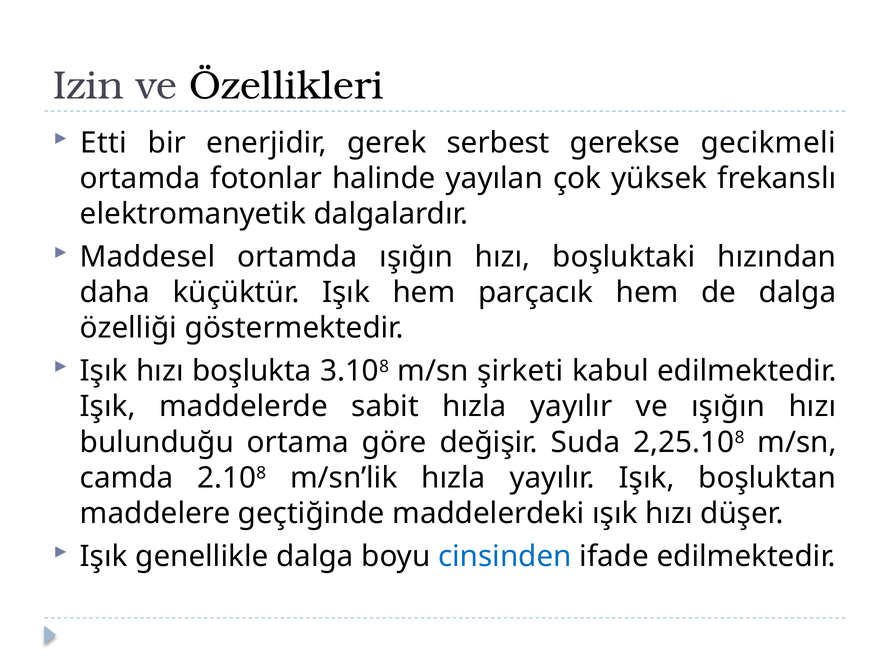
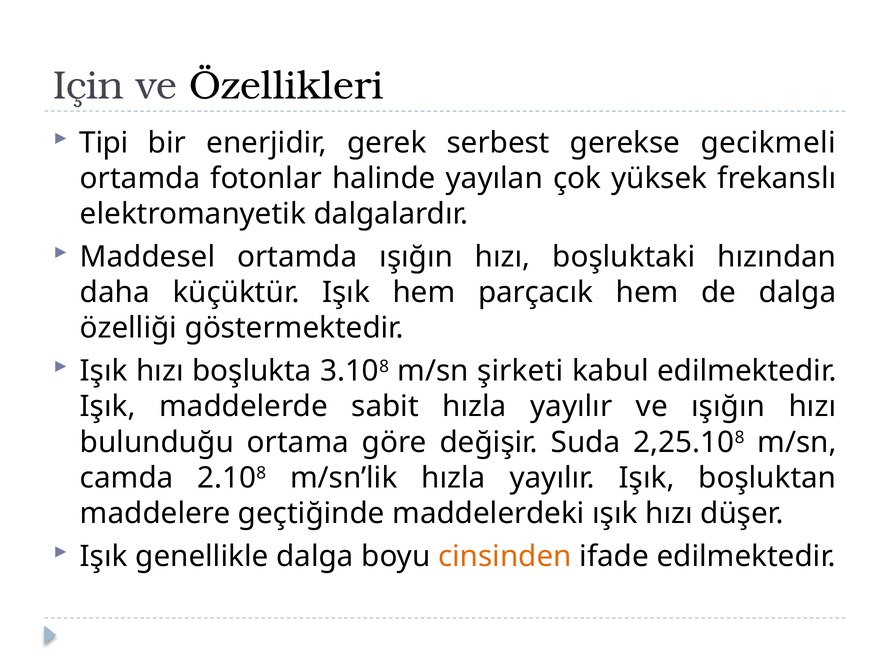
Izin: Izin -> Için
Etti: Etti -> Tipi
cinsinden colour: blue -> orange
